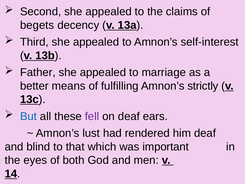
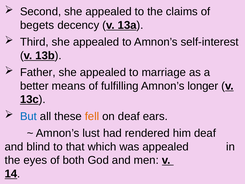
strictly: strictly -> longer
fell colour: purple -> orange
was important: important -> appealed
